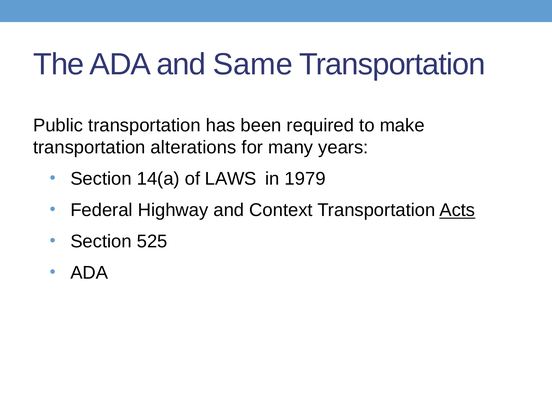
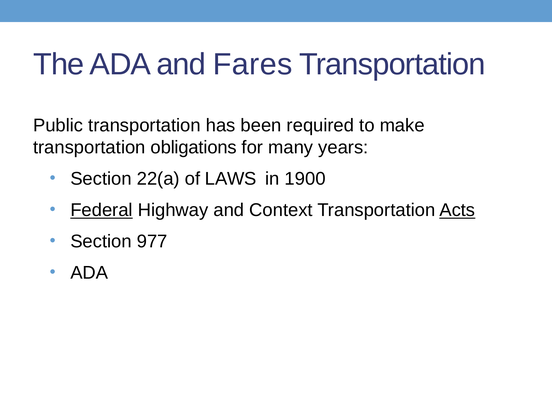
Same: Same -> Fares
alterations: alterations -> obligations
14(a: 14(a -> 22(a
1979: 1979 -> 1900
Federal underline: none -> present
525: 525 -> 977
